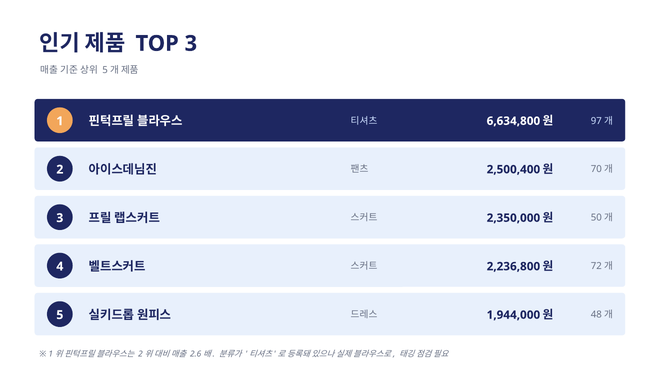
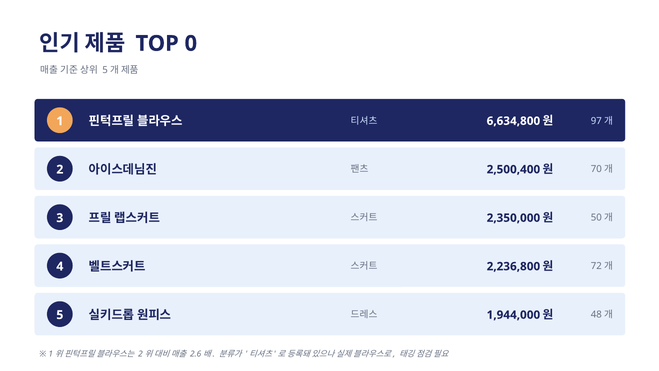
TOP 3: 3 -> 0
